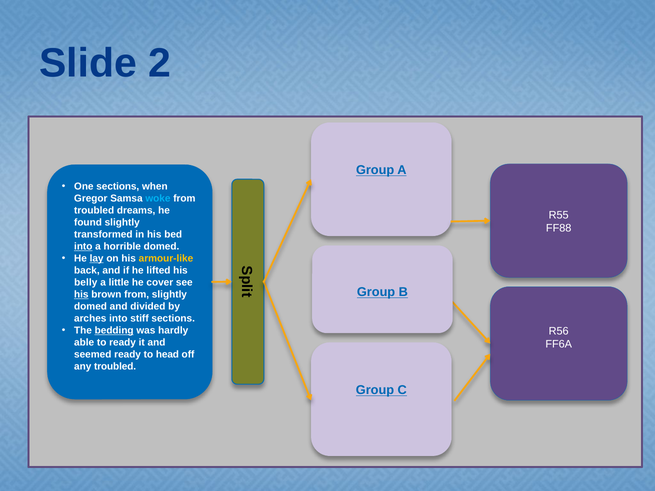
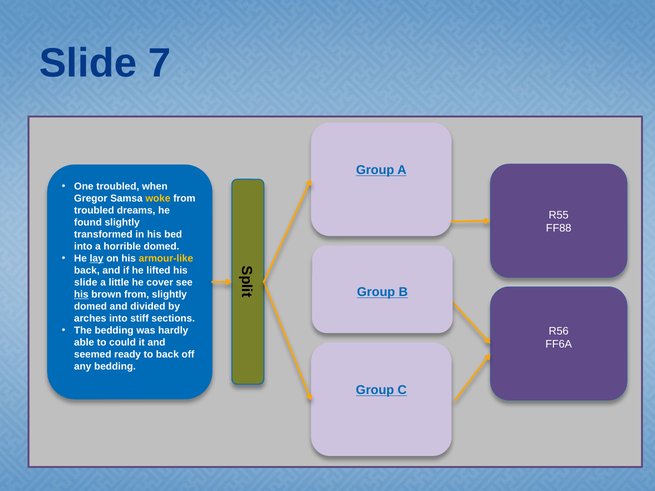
2: 2 -> 7
One sections: sections -> troubled
woke colour: light blue -> yellow
into at (83, 247) underline: present -> none
belly at (86, 283): belly -> slide
bedding at (114, 331) underline: present -> none
to ready: ready -> could
to head: head -> back
any troubled: troubled -> bedding
